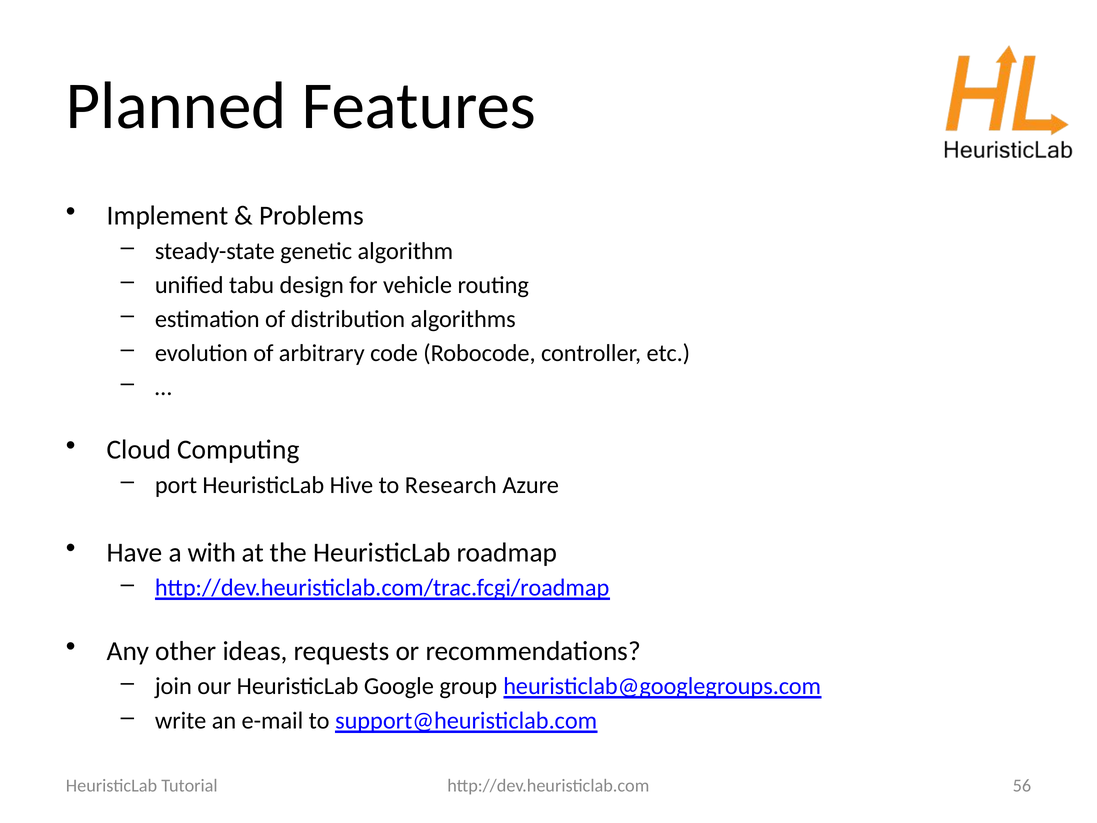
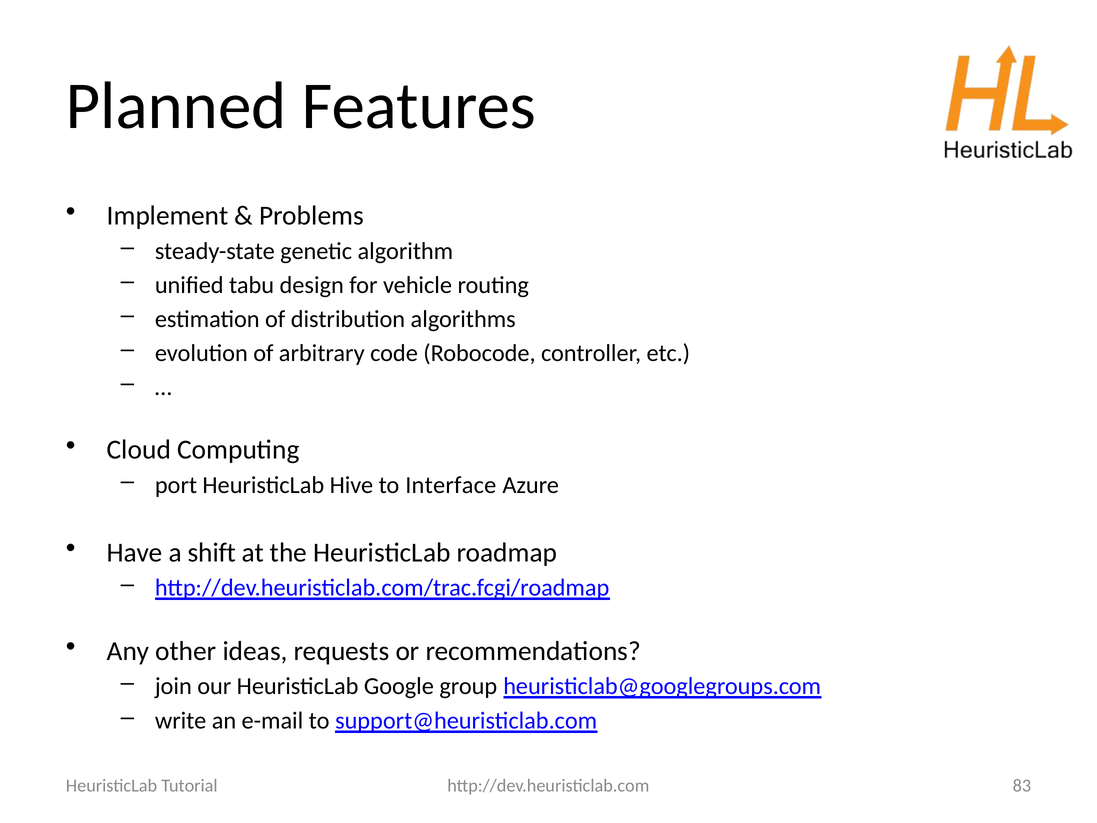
Research: Research -> Interface
with: with -> shift
56: 56 -> 83
